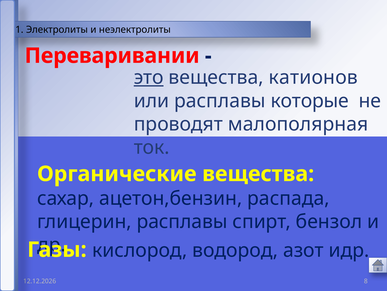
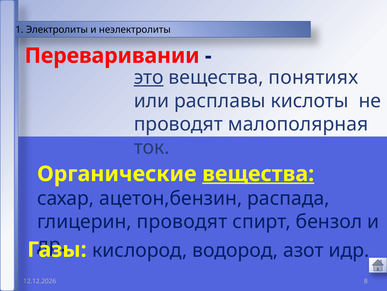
катионов: катионов -> понятиях
которые: которые -> кислоты
вещества at (258, 174) underline: none -> present
глицерин расплавы: расплавы -> проводят
